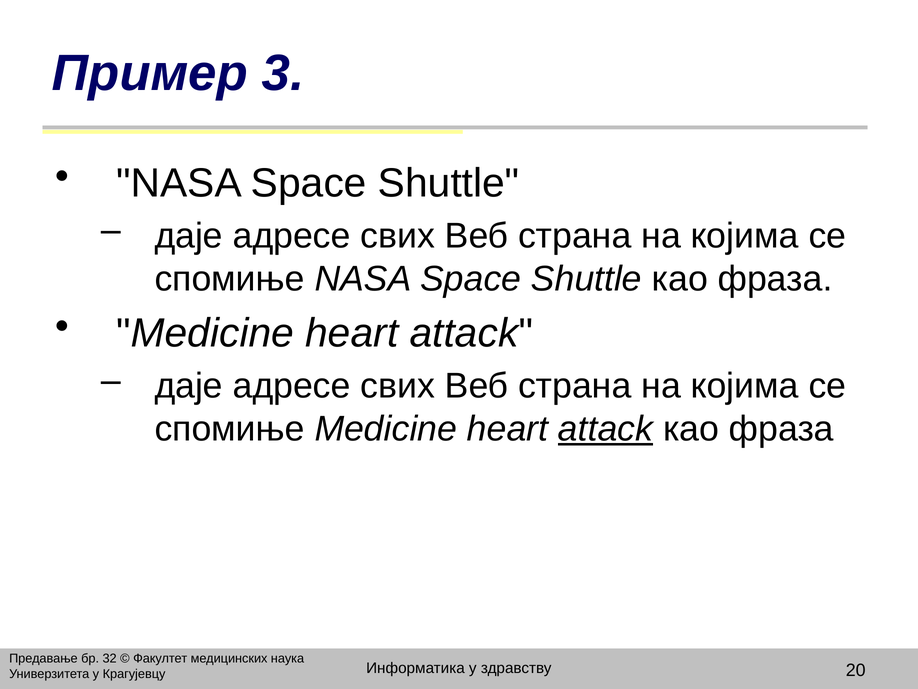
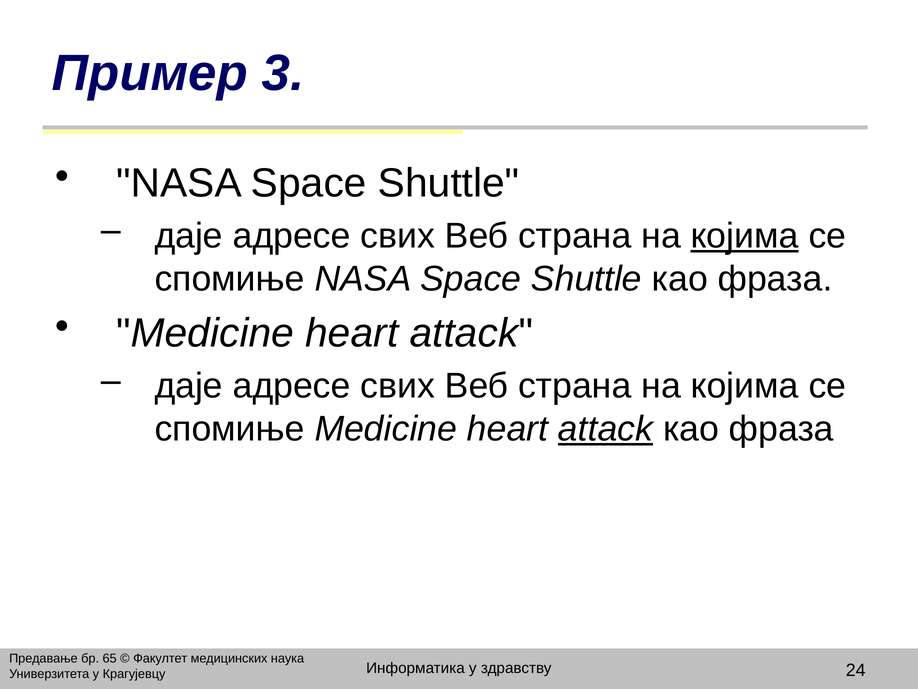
којима at (745, 236) underline: none -> present
32: 32 -> 65
20: 20 -> 24
